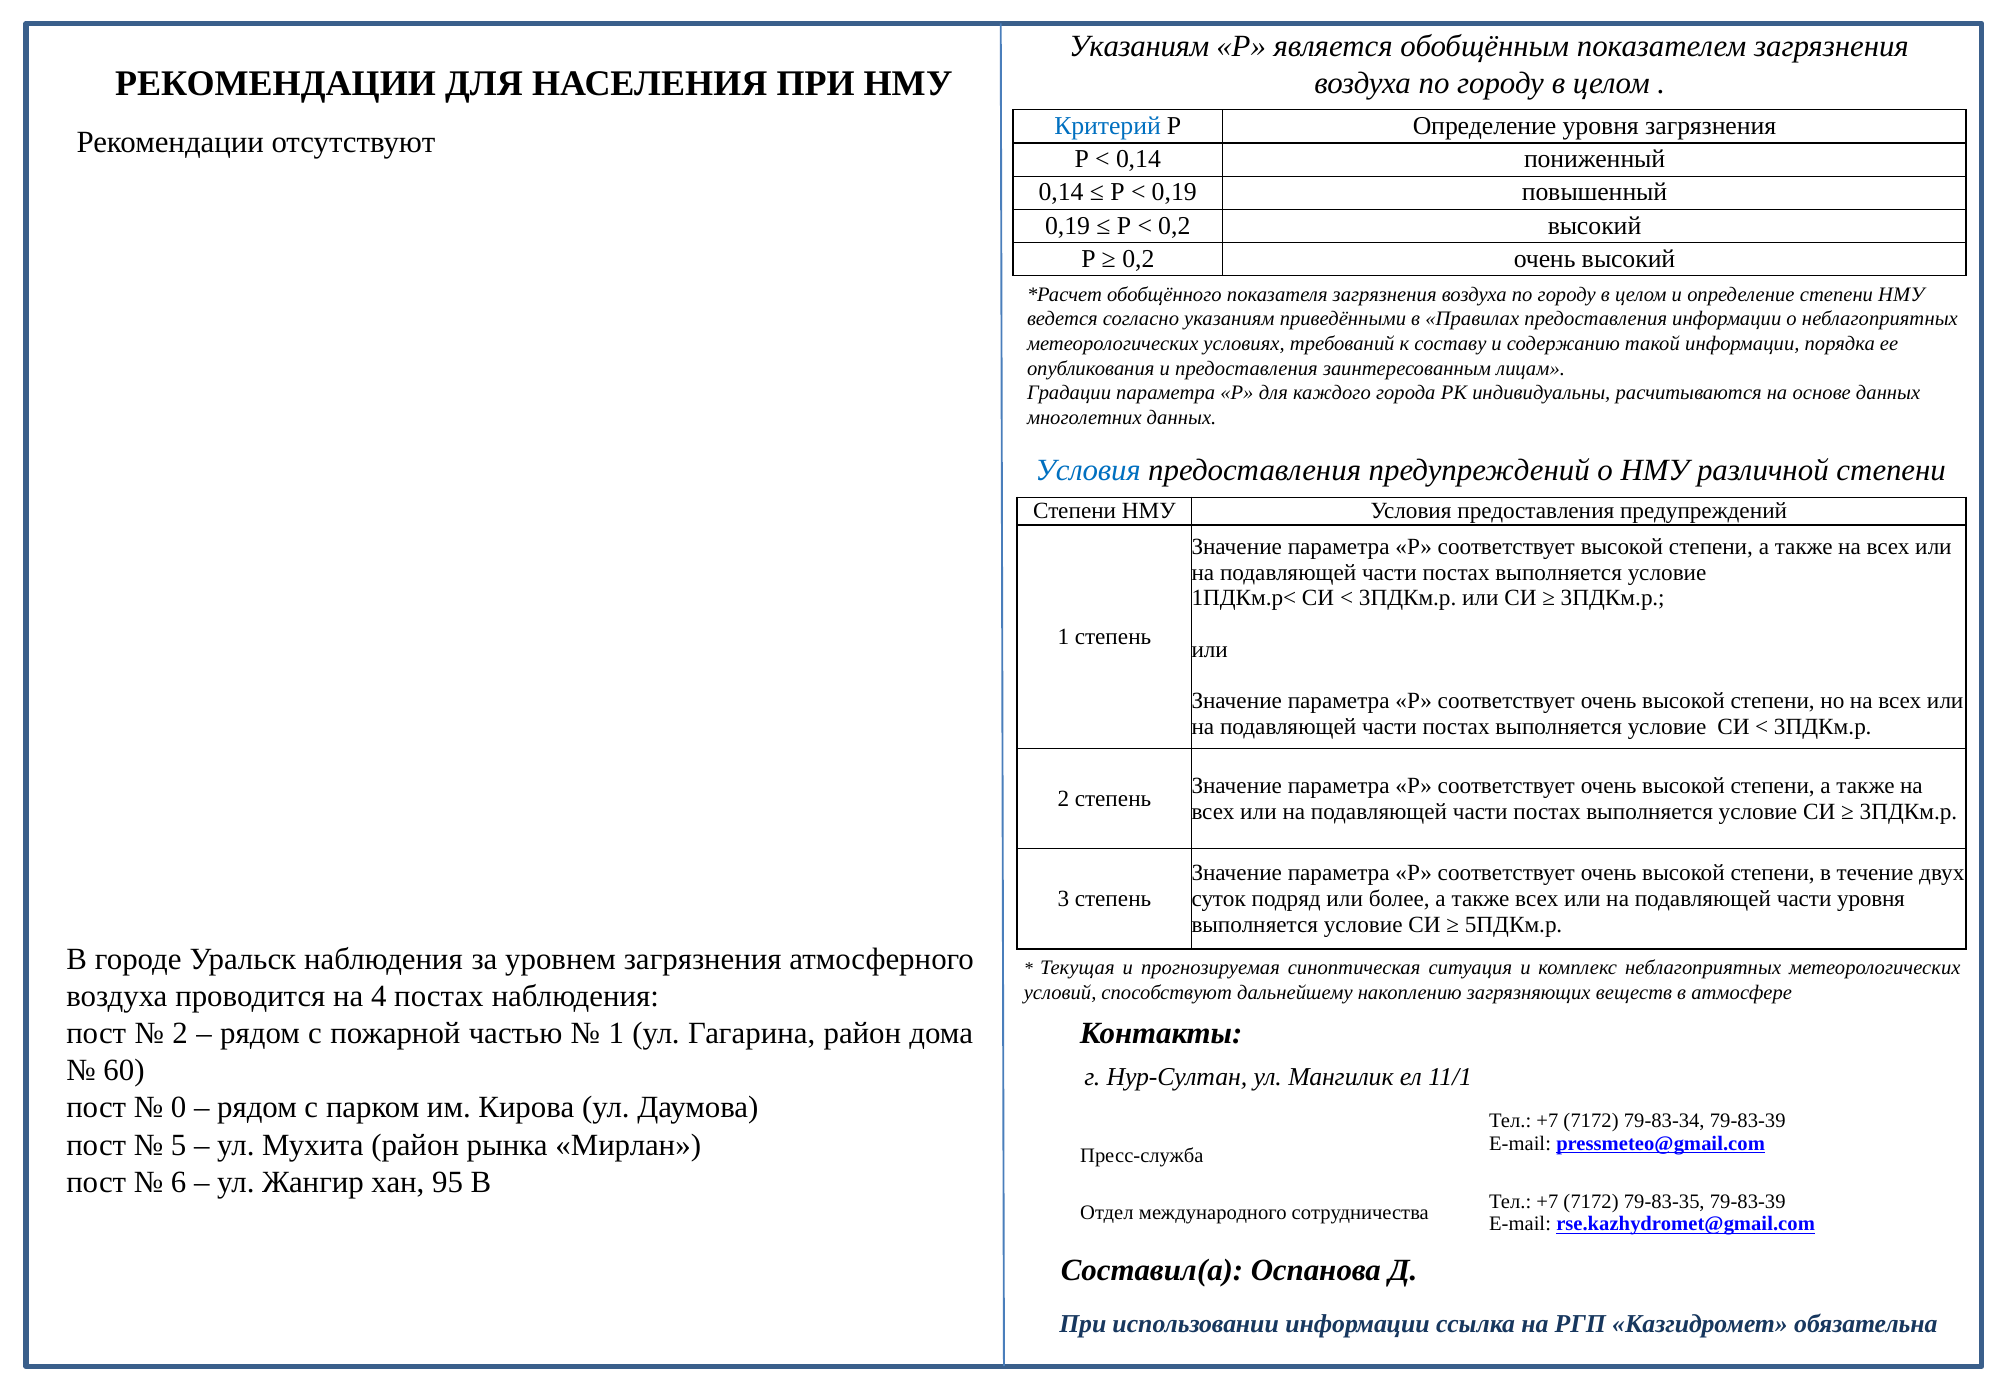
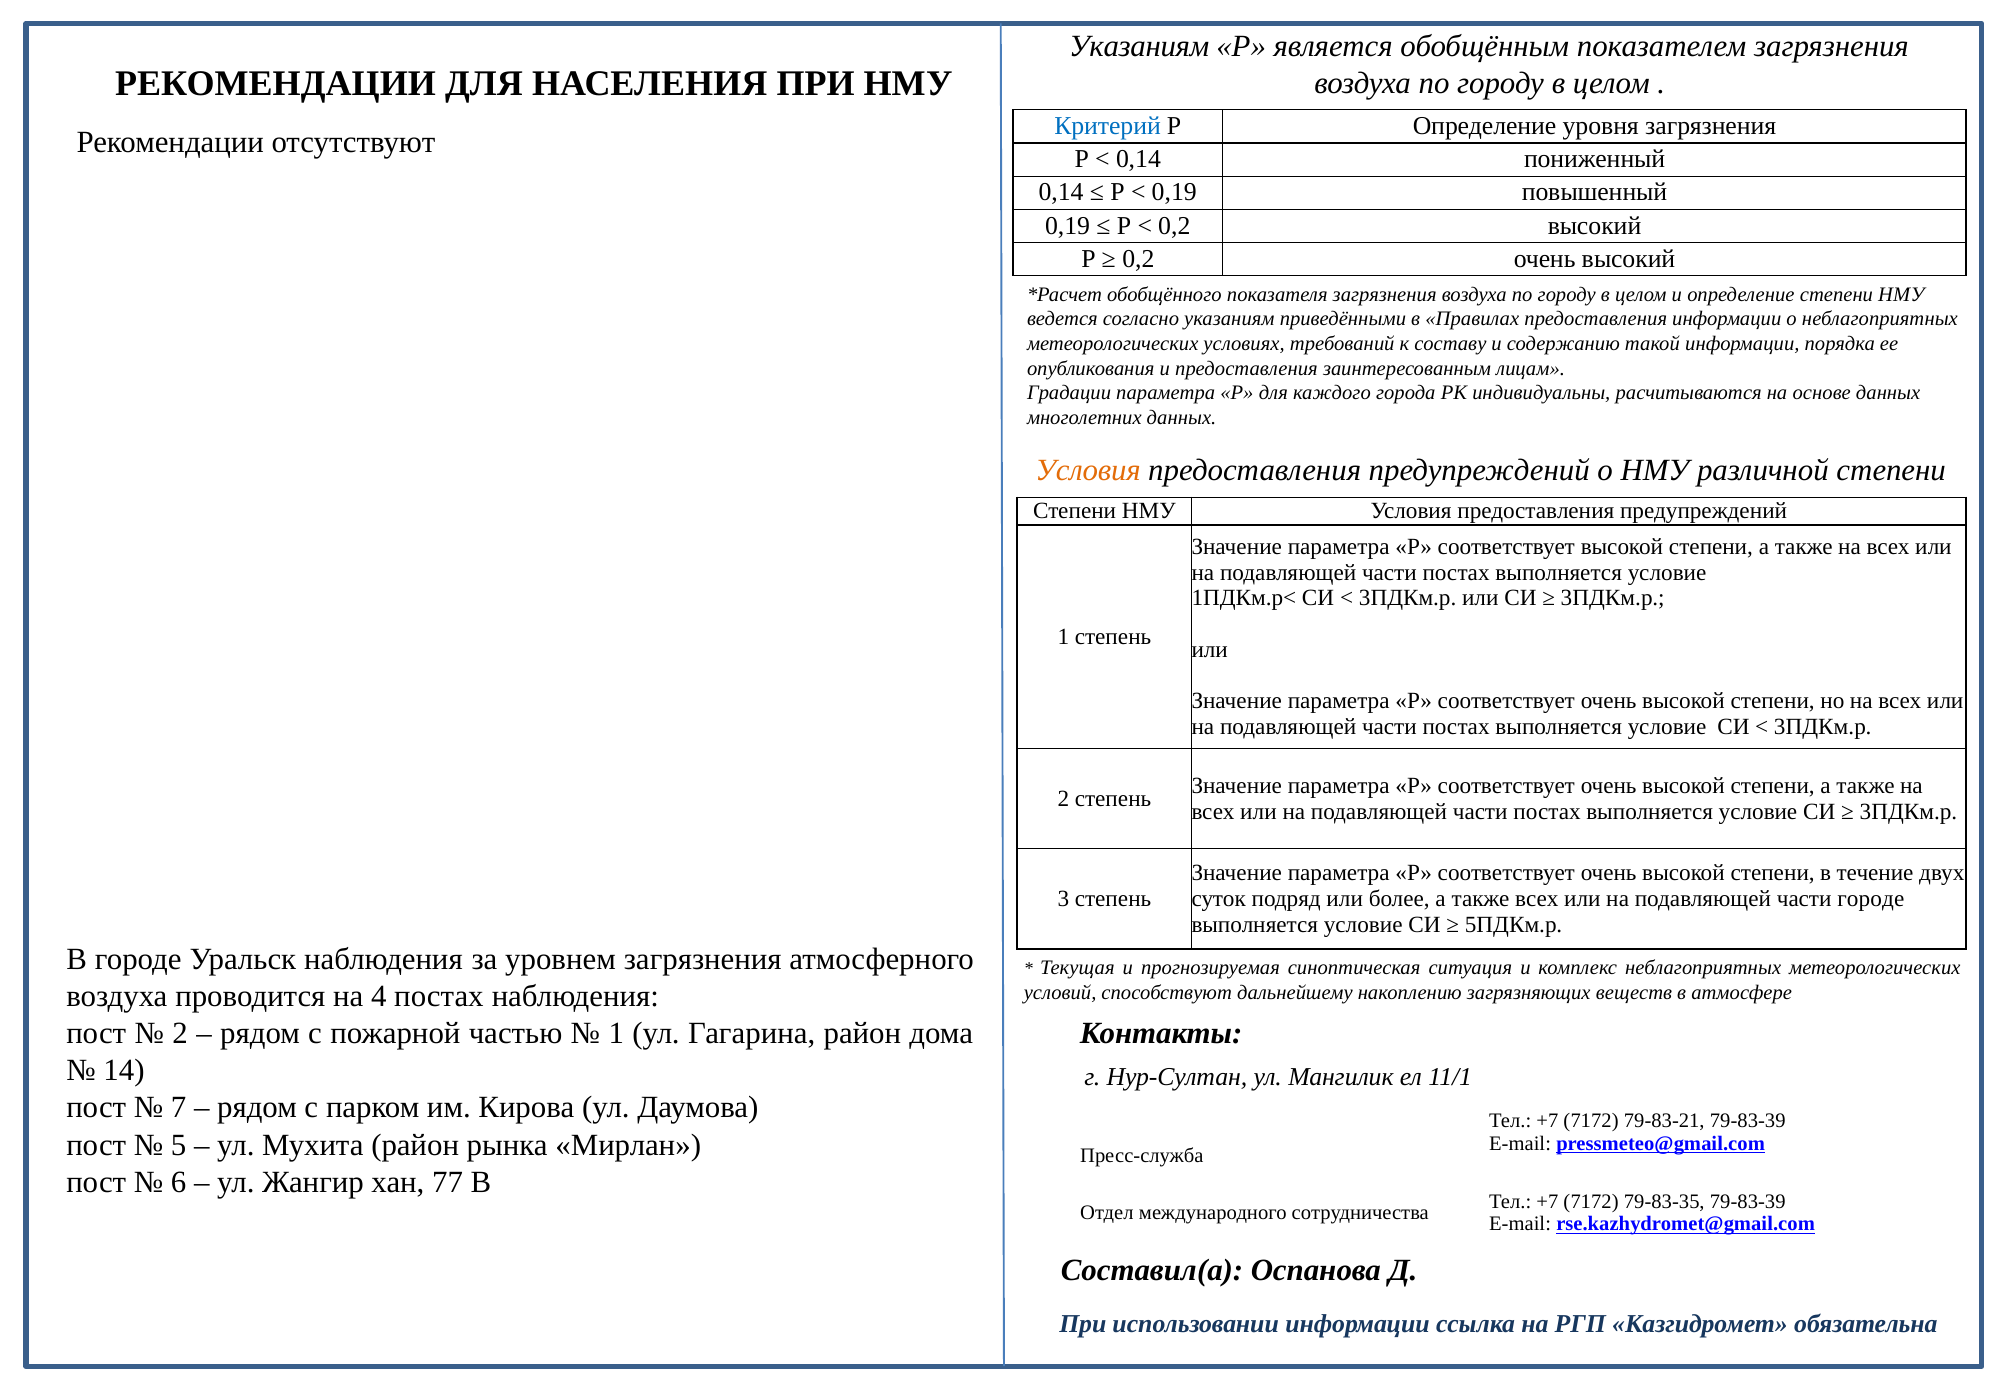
Условия at (1088, 470) colour: blue -> orange
части уровня: уровня -> городе
60: 60 -> 14
0: 0 -> 7
79-83-34: 79-83-34 -> 79-83-21
95: 95 -> 77
